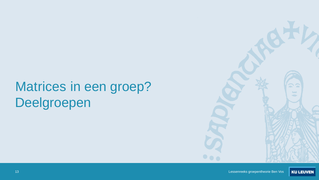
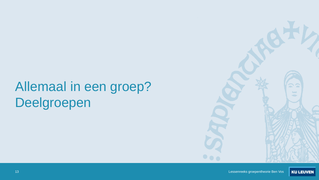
Matrices: Matrices -> Allemaal
